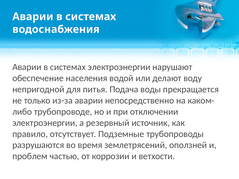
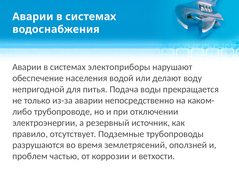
системах электроэнергии: электроэнергии -> электоприборы
